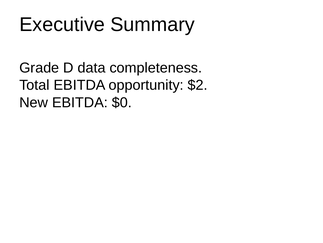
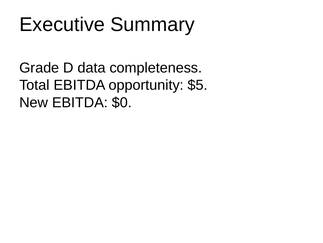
$2: $2 -> $5
